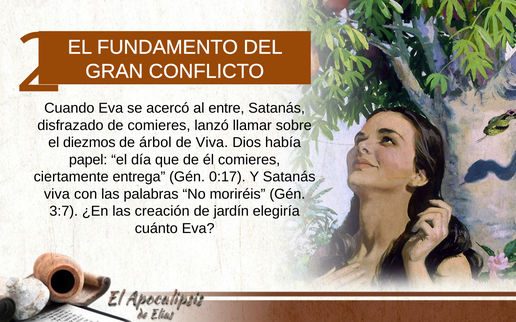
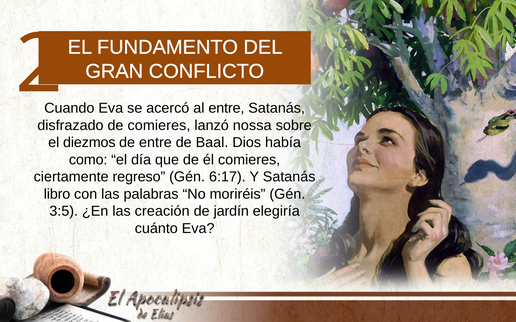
llamar: llamar -> nossa
de árbol: árbol -> entre
de Viva: Viva -> Baal
papel: papel -> como
entrega: entrega -> regreso
0:17: 0:17 -> 6:17
viva at (57, 194): viva -> libro
3:7: 3:7 -> 3:5
